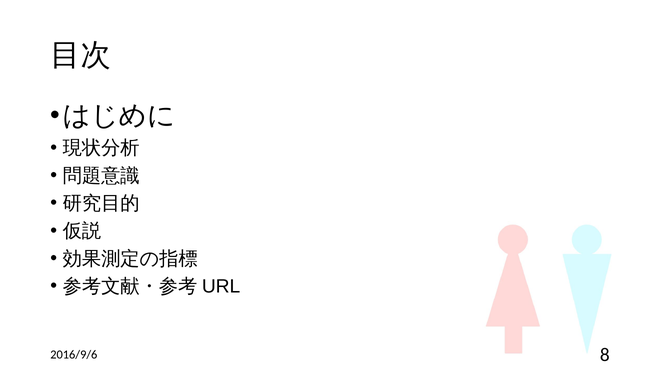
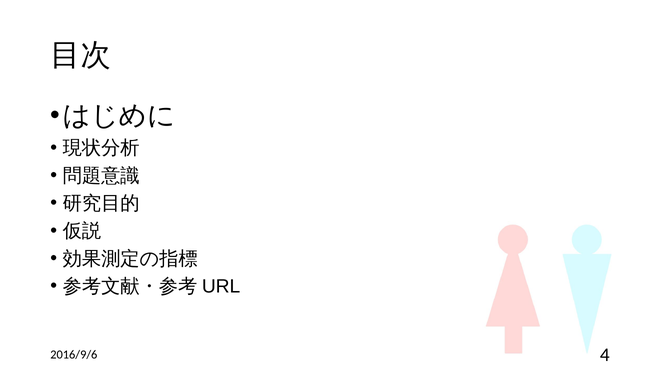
8: 8 -> 4
